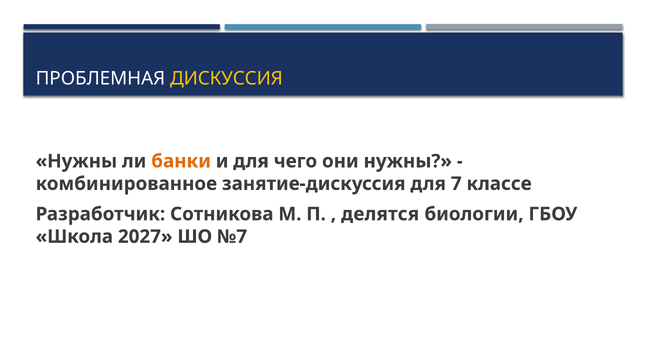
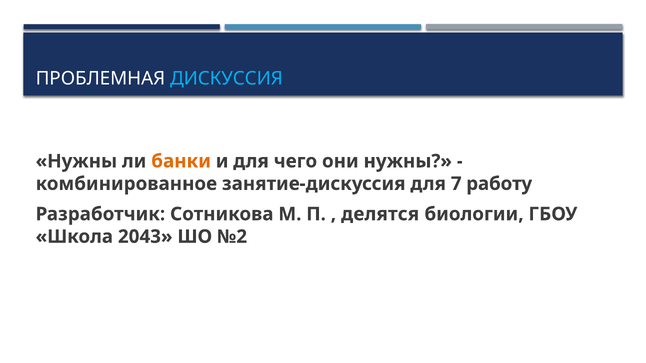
ДИСКУССИЯ colour: yellow -> light blue
классе: классе -> работу
2027: 2027 -> 2043
№7: №7 -> №2
